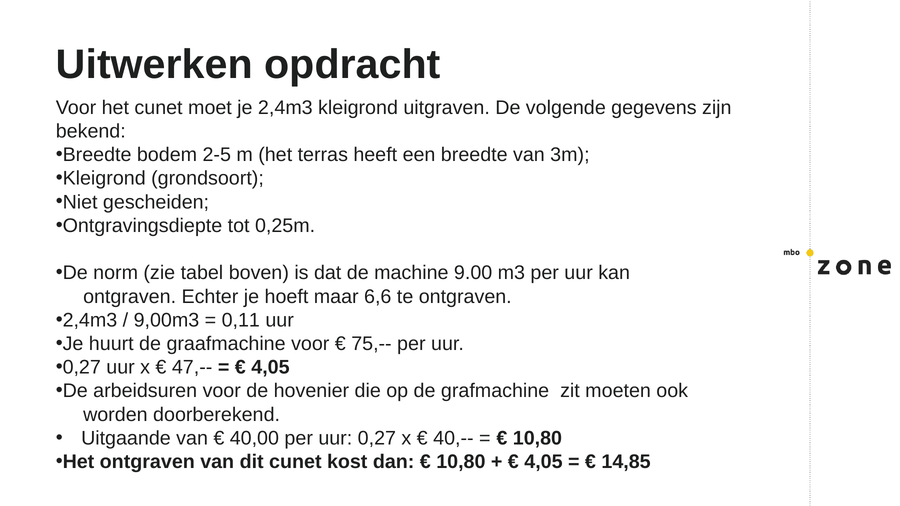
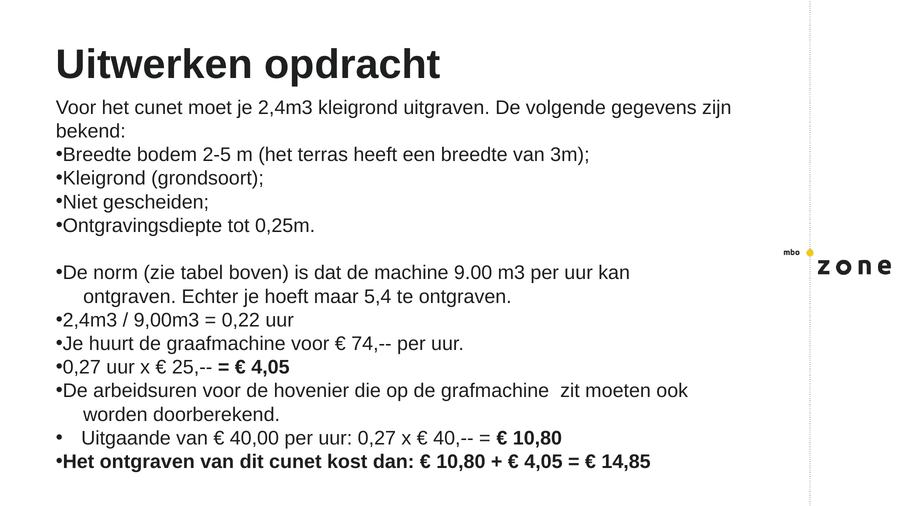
6,6: 6,6 -> 5,4
0,11: 0,11 -> 0,22
75,--: 75,-- -> 74,--
47,--: 47,-- -> 25,--
